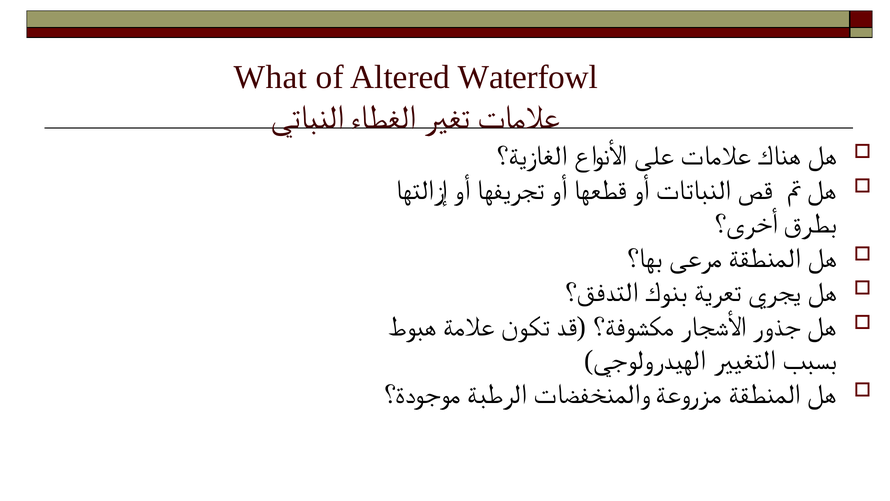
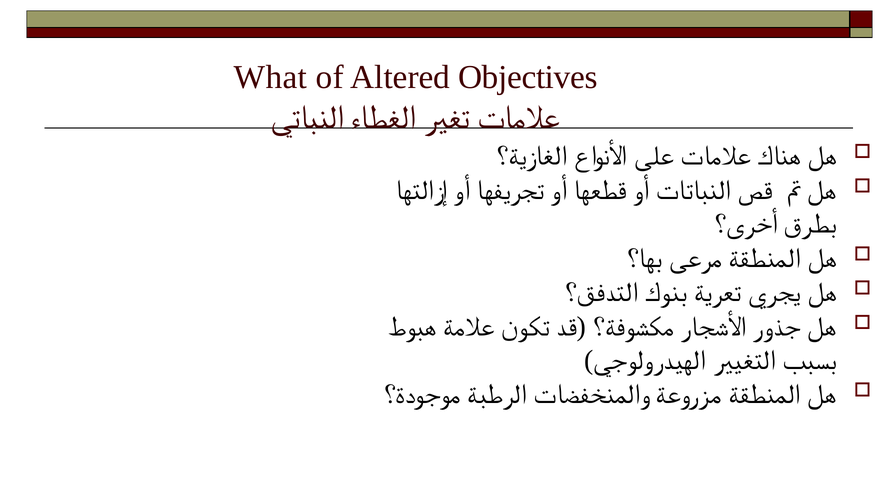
Waterfowl: Waterfowl -> Objectives
